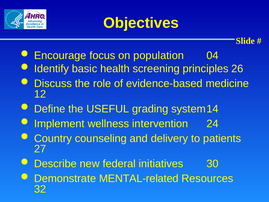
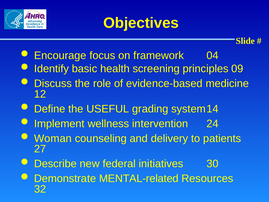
population: population -> framework
26: 26 -> 09
Country: Country -> Woman
